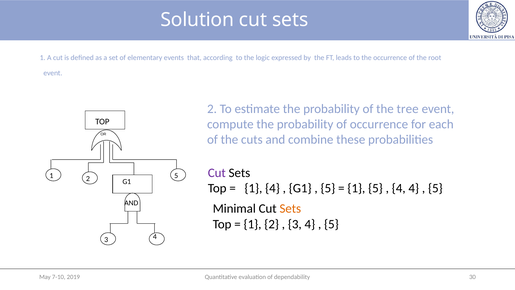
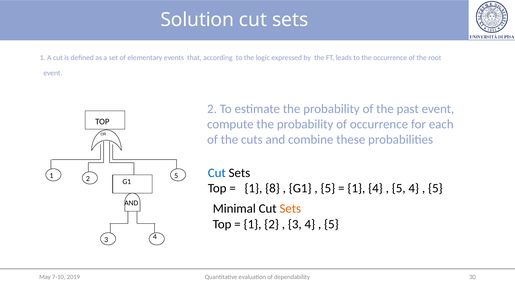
tree: tree -> past
Cut at (217, 173) colour: purple -> blue
1 4: 4 -> 8
1 5: 5 -> 4
4 at (399, 188): 4 -> 5
